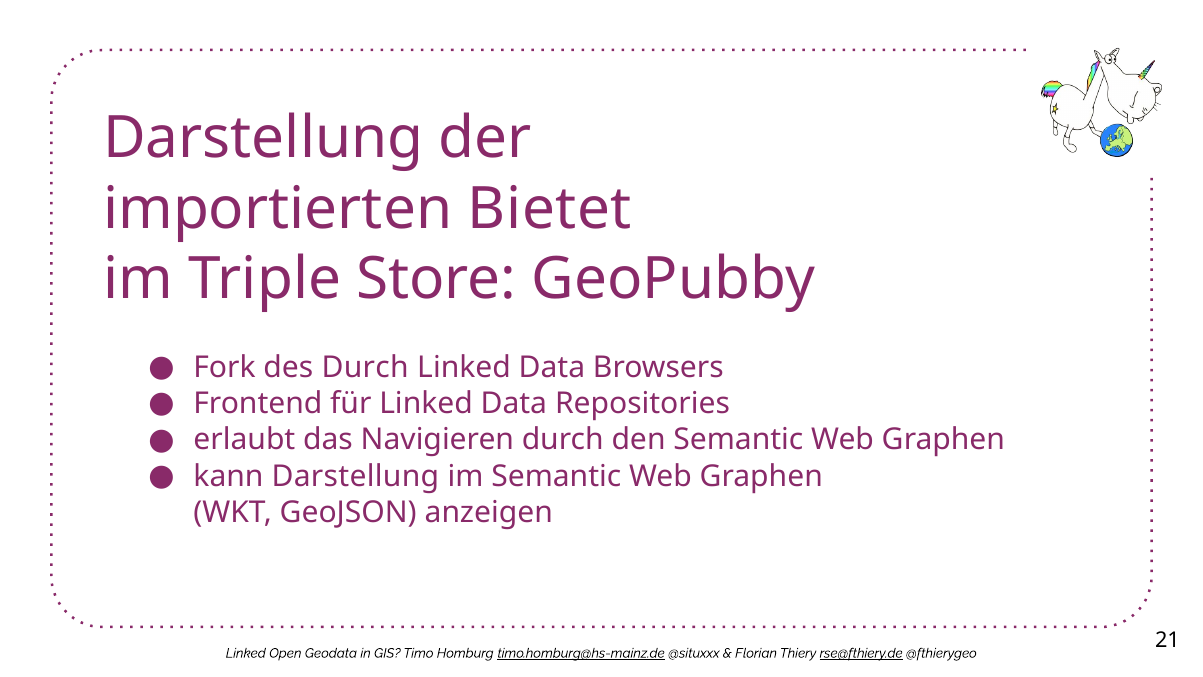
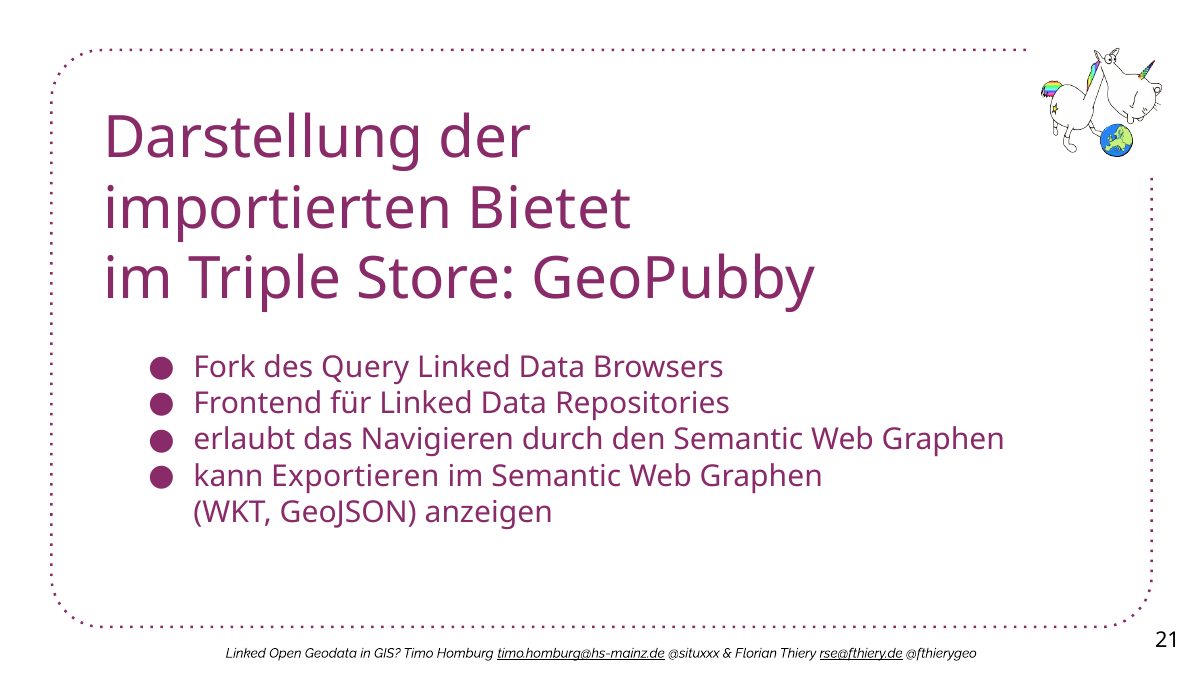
des Durch: Durch -> Query
kann Darstellung: Darstellung -> Exportieren
